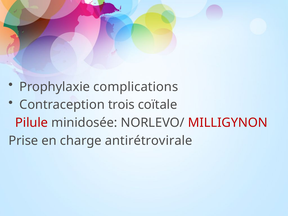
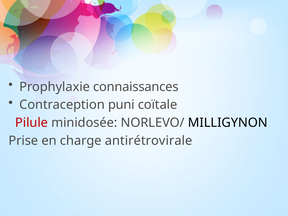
complications: complications -> connaissances
trois: trois -> puni
MILLIGYNON colour: red -> black
